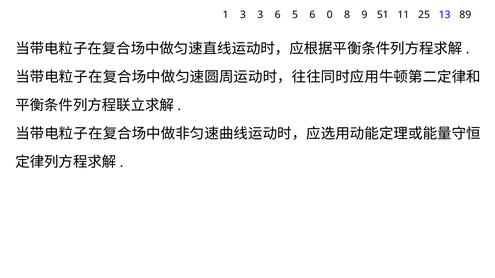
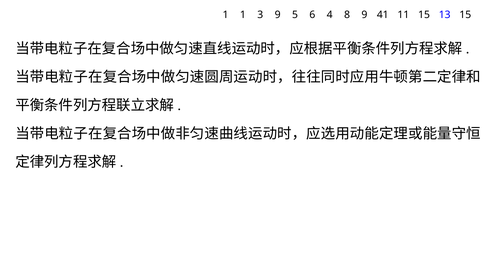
1 3: 3 -> 1
3 6: 6 -> 9
0: 0 -> 4
51: 51 -> 41
11 25: 25 -> 15
13 89: 89 -> 15
